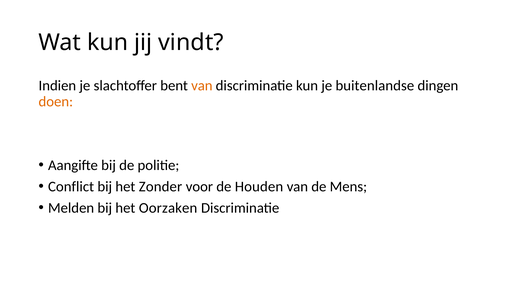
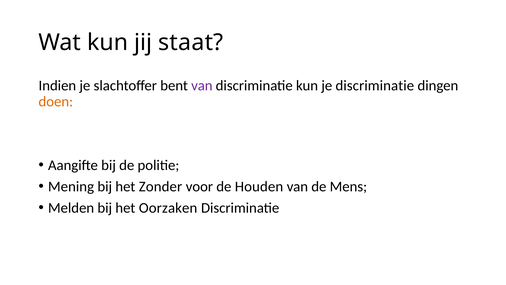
vindt: vindt -> staat
van at (202, 86) colour: orange -> purple
je buitenlandse: buitenlandse -> discriminatie
Conflict: Conflict -> Mening
